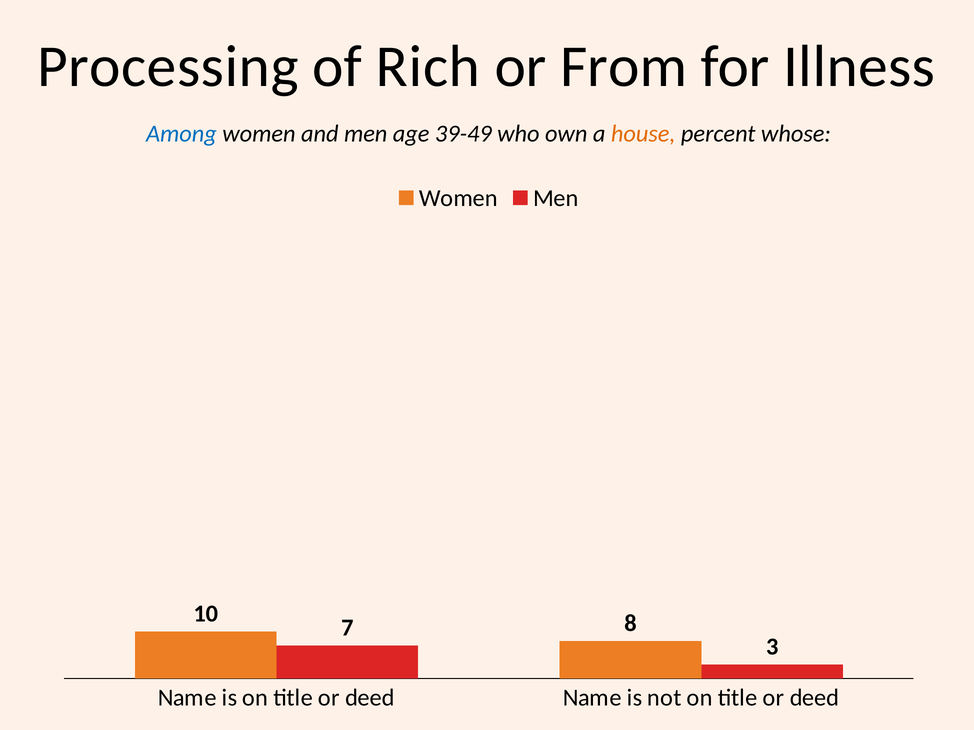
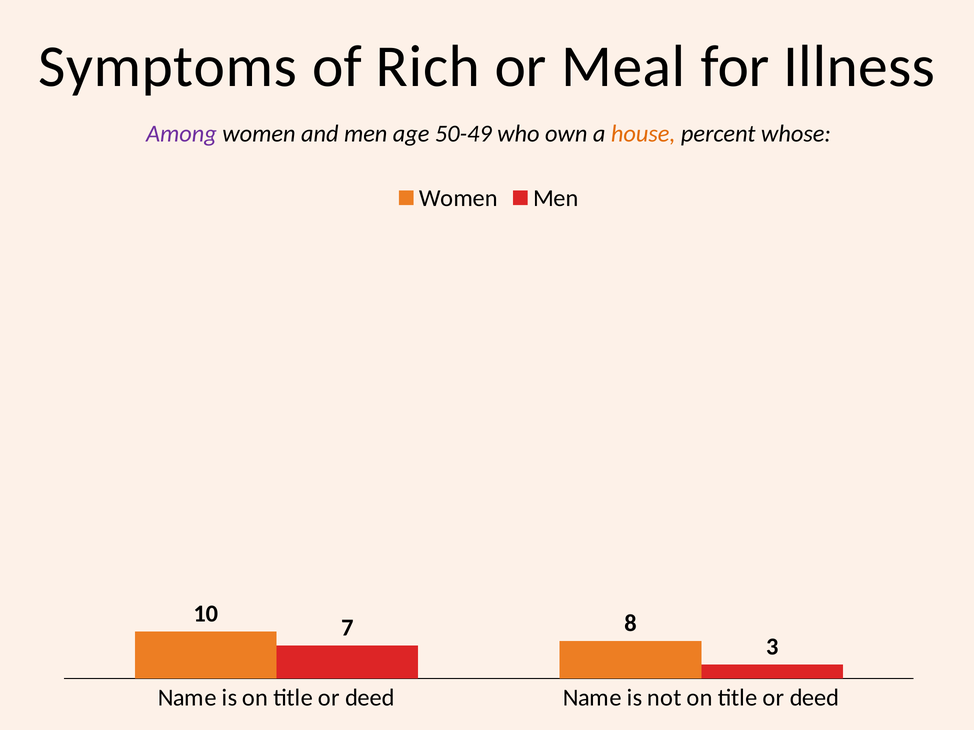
Processing: Processing -> Symptoms
From: From -> Meal
Among colour: blue -> purple
39-49: 39-49 -> 50-49
